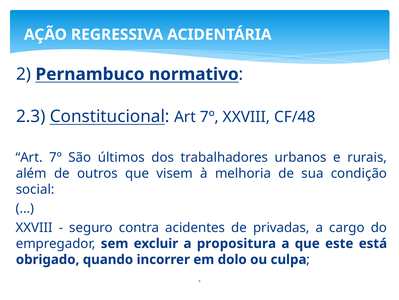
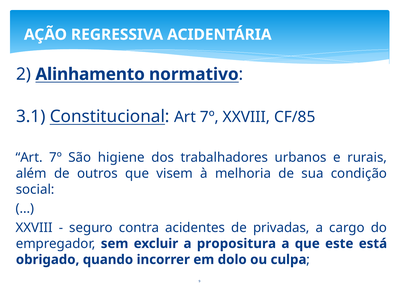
Pernambuco: Pernambuco -> Alinhamento
2.3: 2.3 -> 3.1
CF/48: CF/48 -> CF/85
últimos: últimos -> higiene
